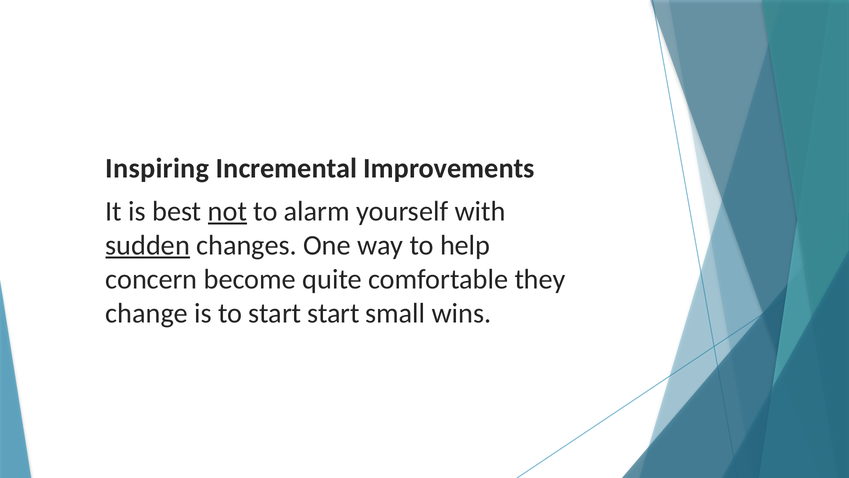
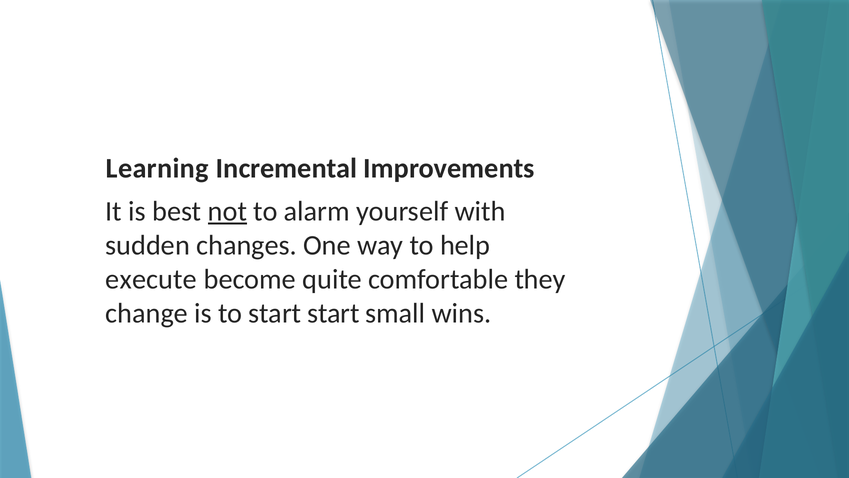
Inspiring: Inspiring -> Learning
sudden underline: present -> none
concern: concern -> execute
